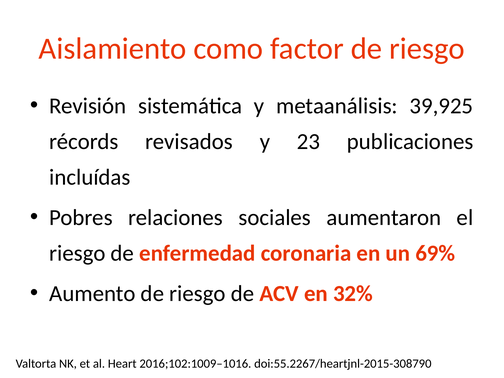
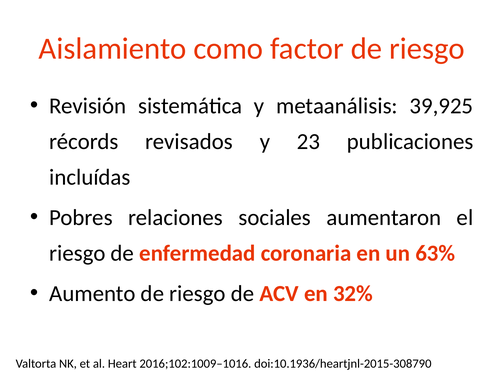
69%: 69% -> 63%
doi:55.2267/heartjnl-2015-308790: doi:55.2267/heartjnl-2015-308790 -> doi:10.1936/heartjnl-2015-308790
